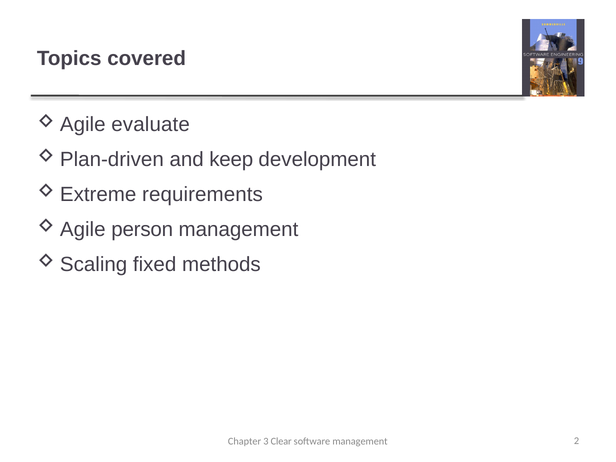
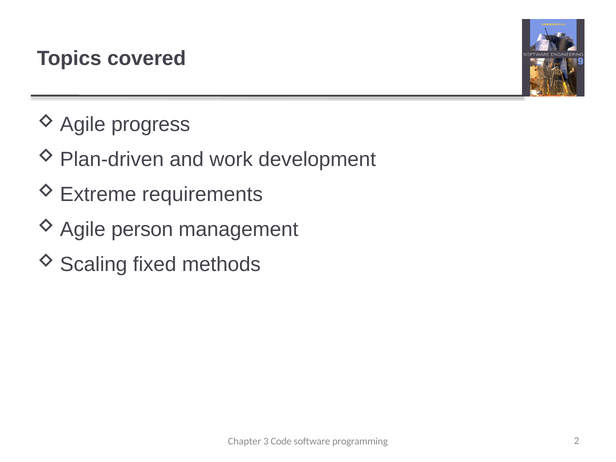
evaluate: evaluate -> progress
keep: keep -> work
Clear: Clear -> Code
software management: management -> programming
